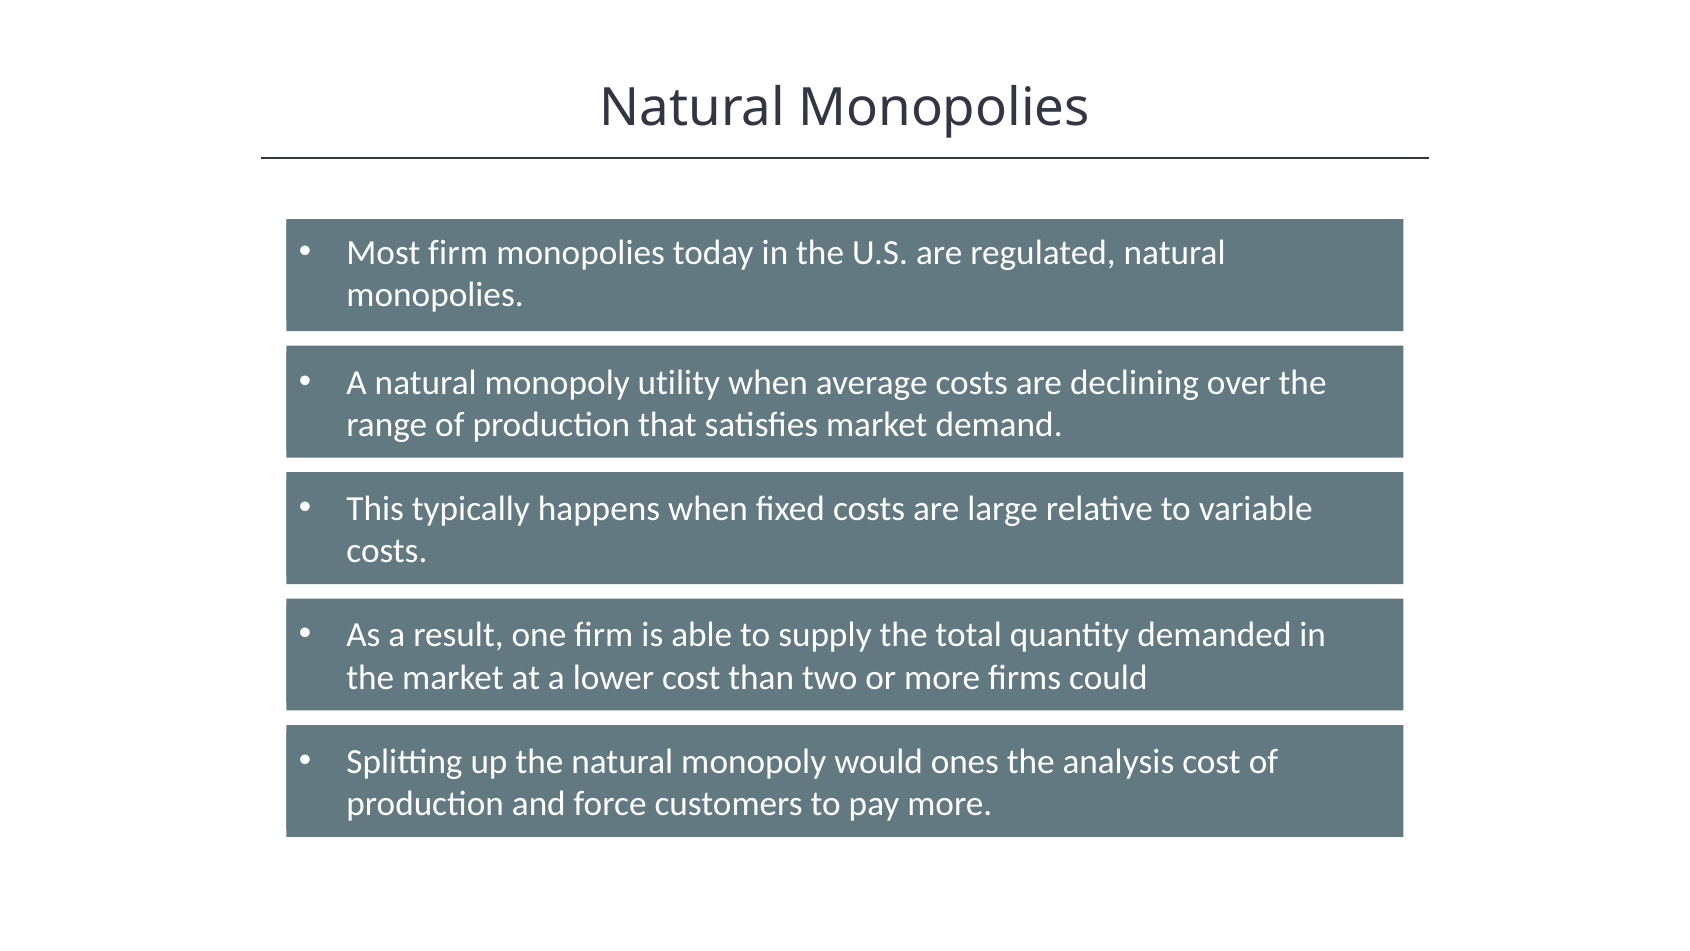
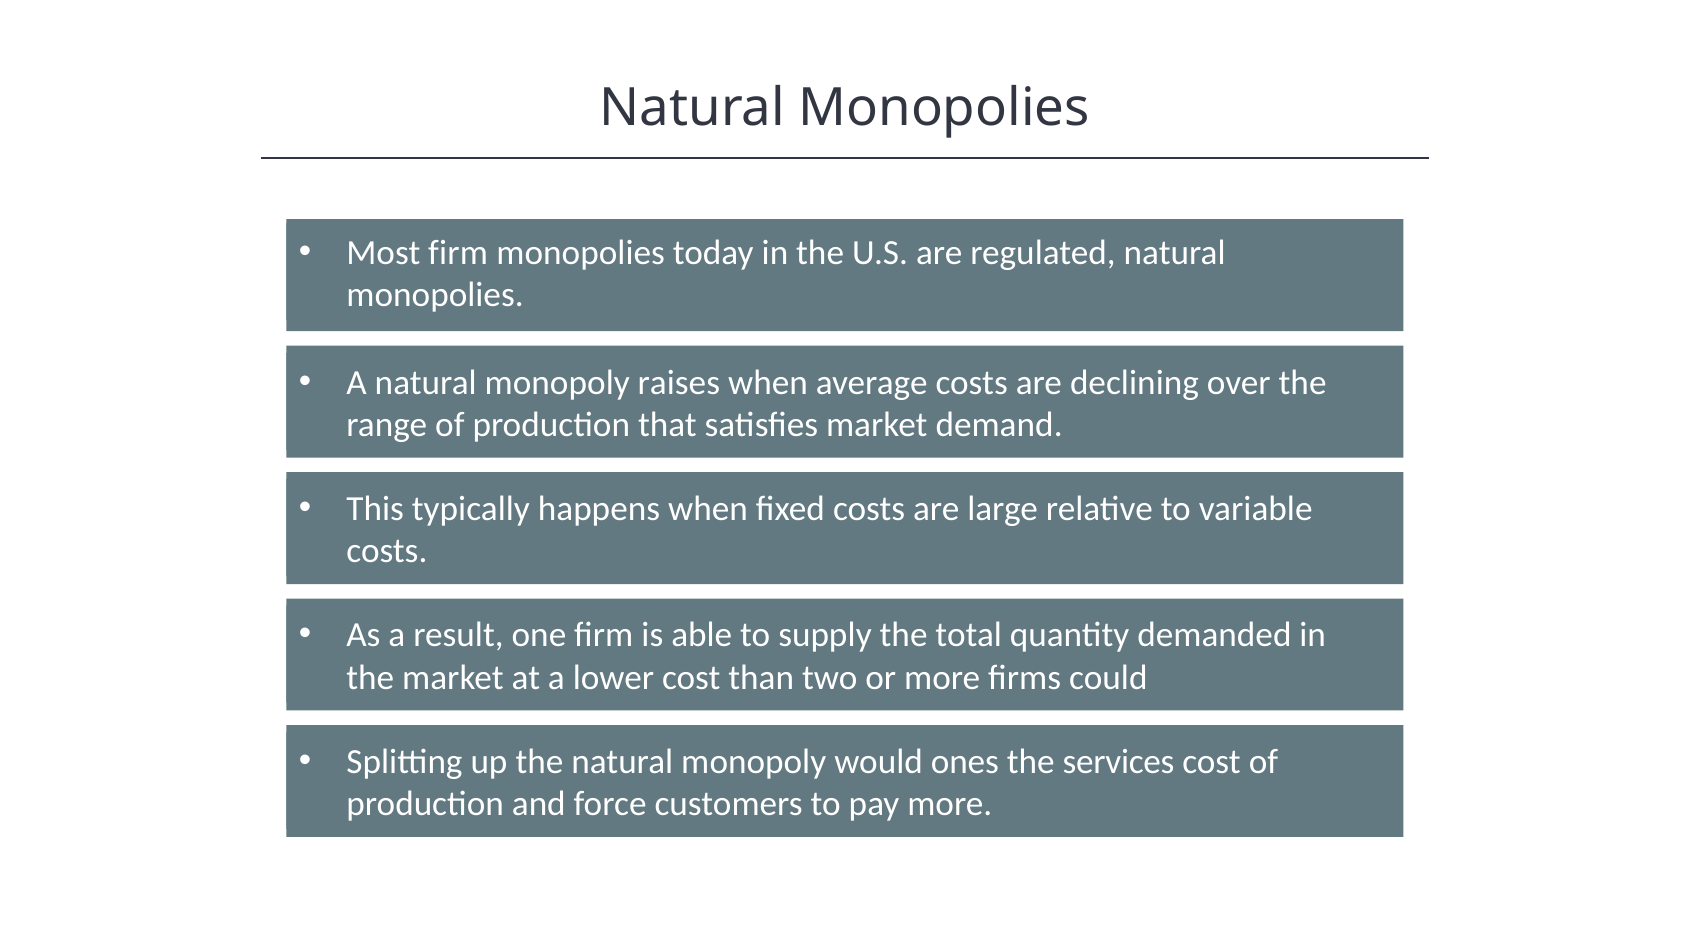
utility: utility -> raises
analysis: analysis -> services
